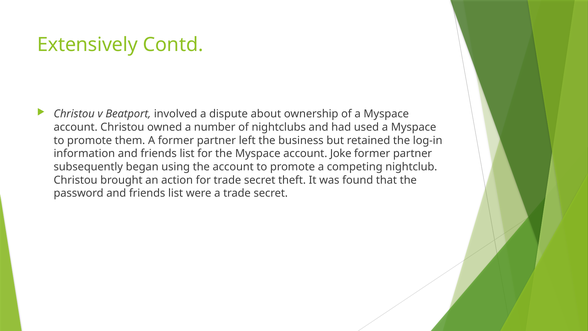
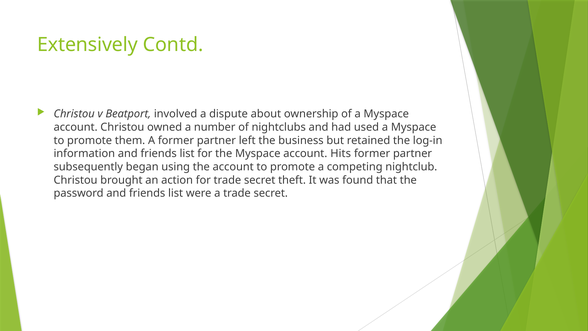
Joke: Joke -> Hits
